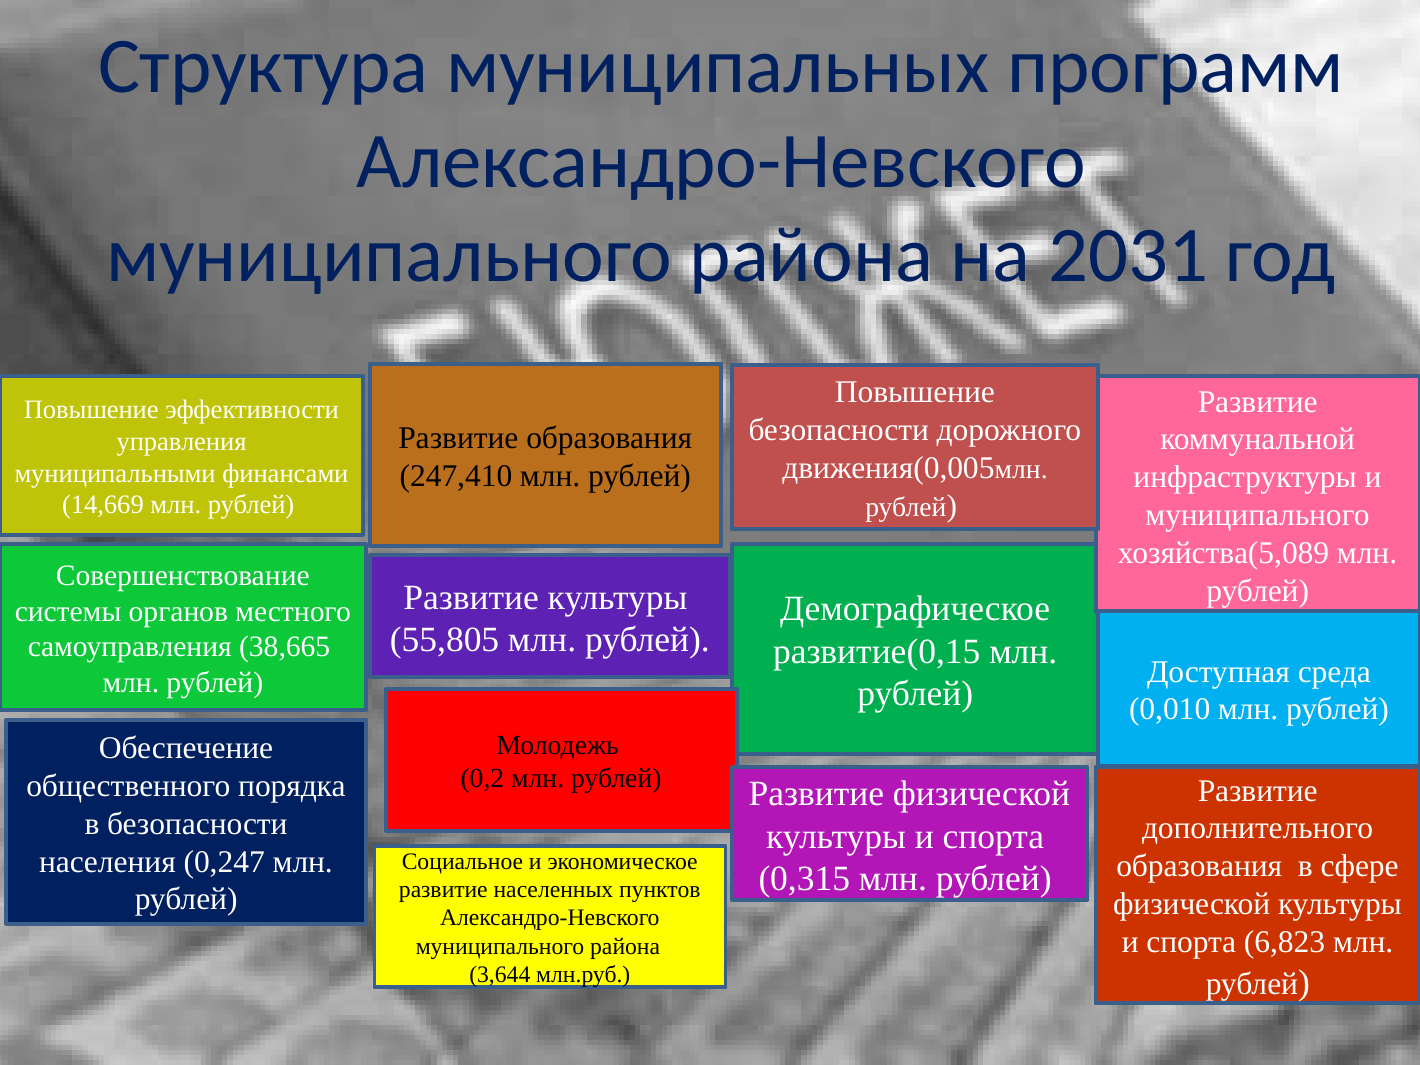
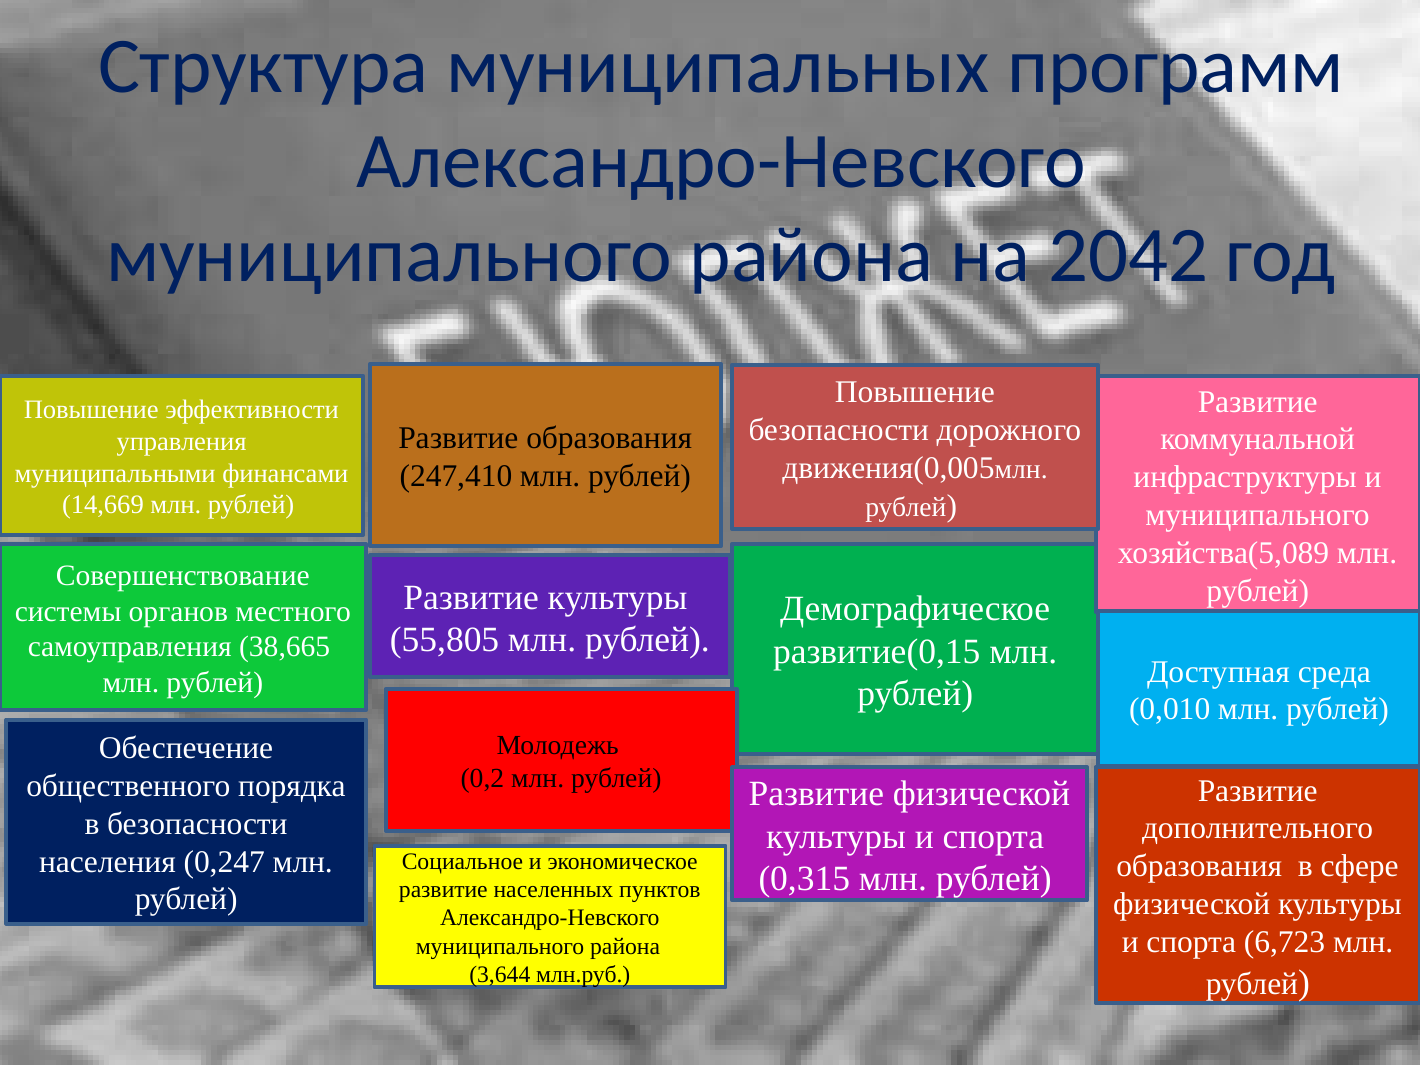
2031: 2031 -> 2042
6,823: 6,823 -> 6,723
